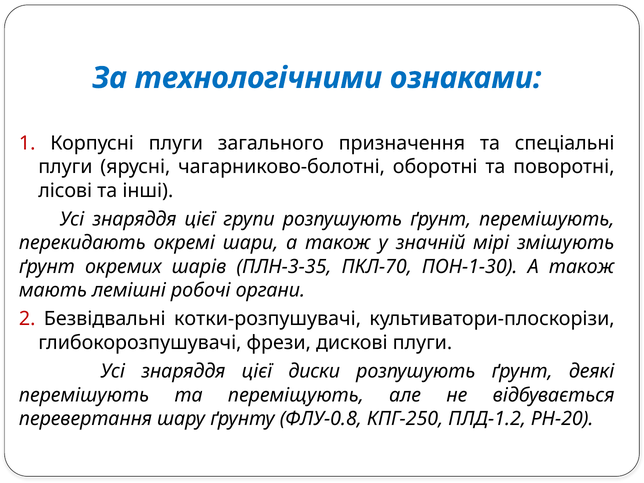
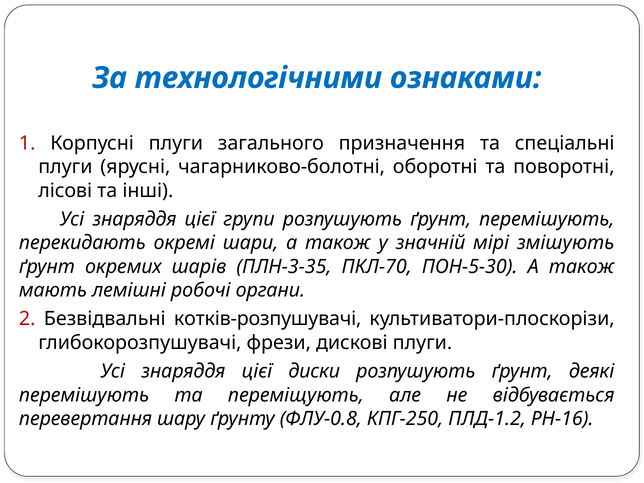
ПОН-1-30: ПОН-1-30 -> ПОН-5-30
котки-розпушувачі: котки-розпушувачі -> котків-розпушувачі
РН-20: РН-20 -> РН-16
